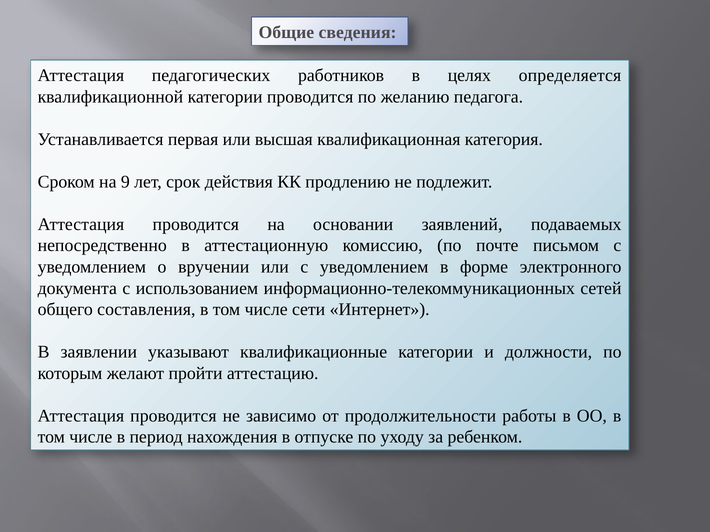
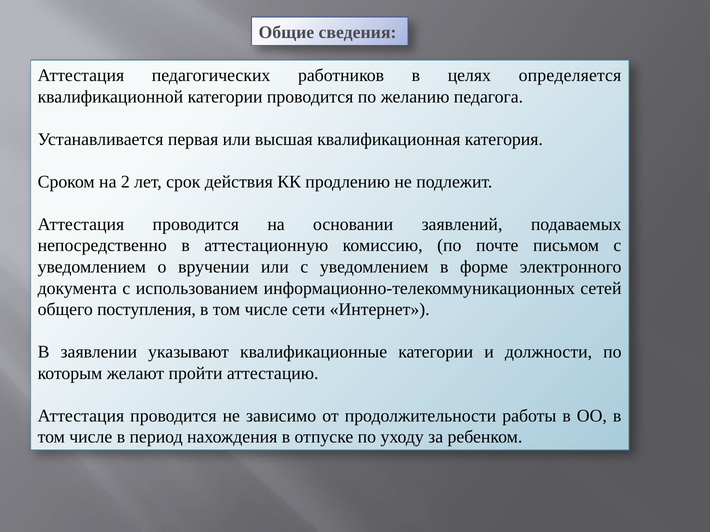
9: 9 -> 2
составления: составления -> поступления
